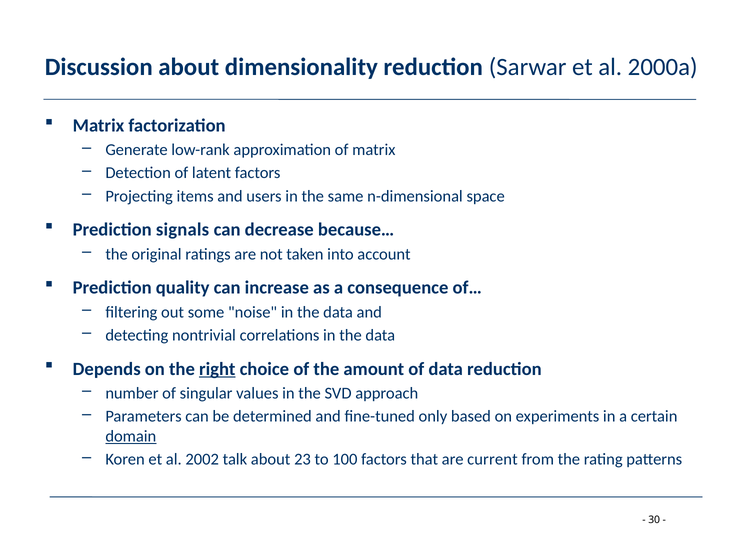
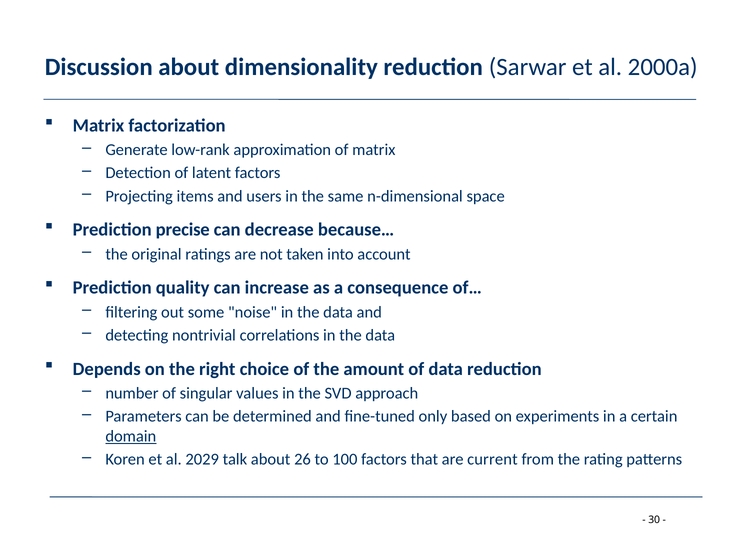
signals: signals -> precise
right underline: present -> none
2002: 2002 -> 2029
23: 23 -> 26
